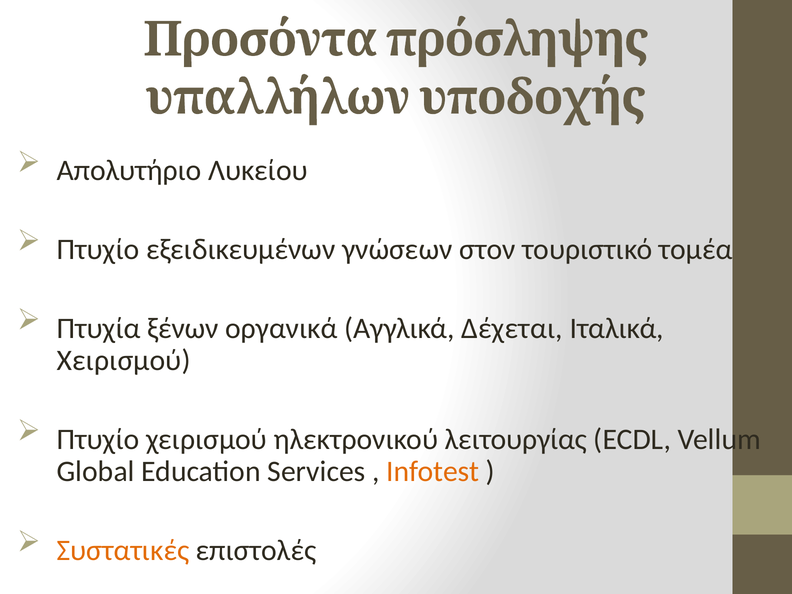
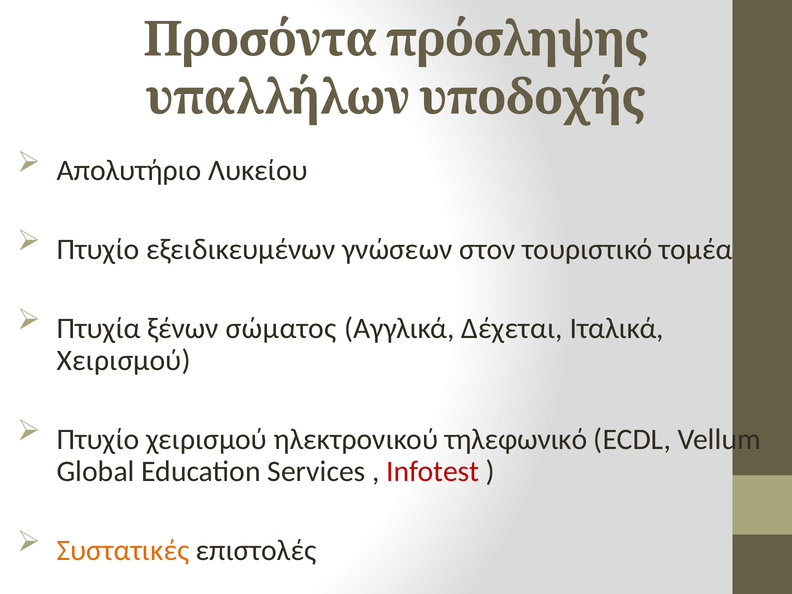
οργανικά: οργανικά -> σώματος
λειτουργίας: λειτουργίας -> τηλεφωνικό
Infotest colour: orange -> red
